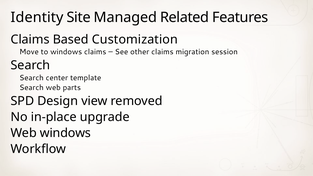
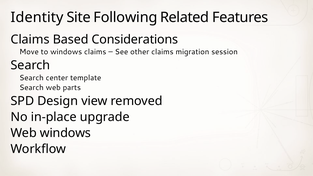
Managed: Managed -> Following
Customization: Customization -> Considerations
